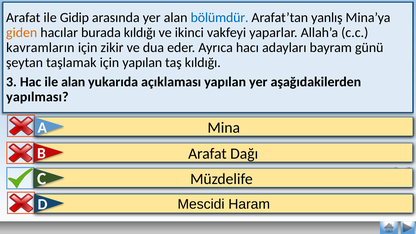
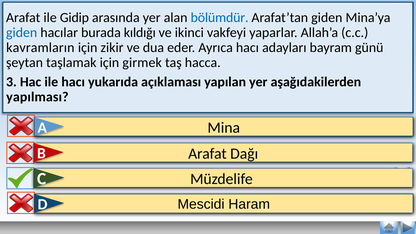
Arafat’tan yanlış: yanlış -> giden
giden at (22, 33) colour: orange -> blue
için yapılan: yapılan -> girmek
taş kıldığı: kıldığı -> hacca
ile alan: alan -> hacı
